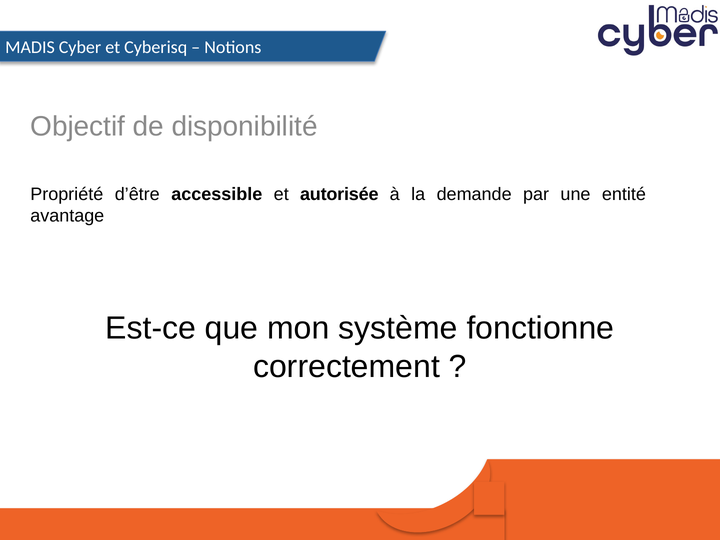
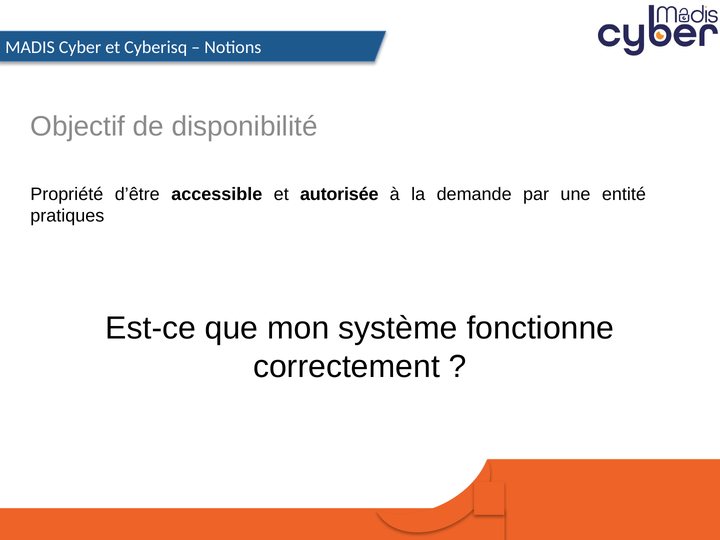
avantage: avantage -> pratiques
